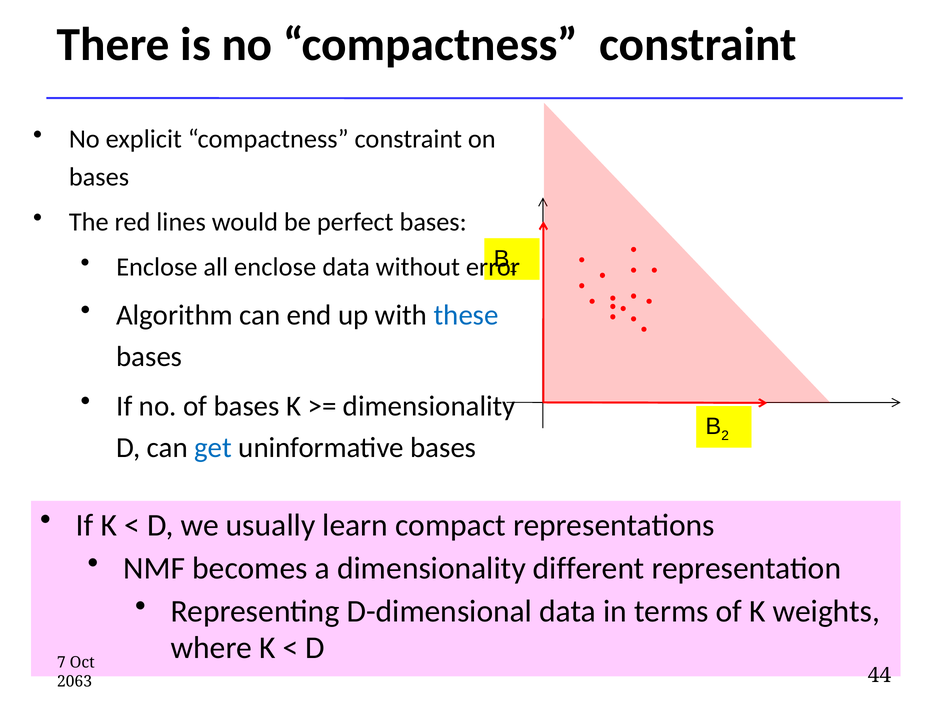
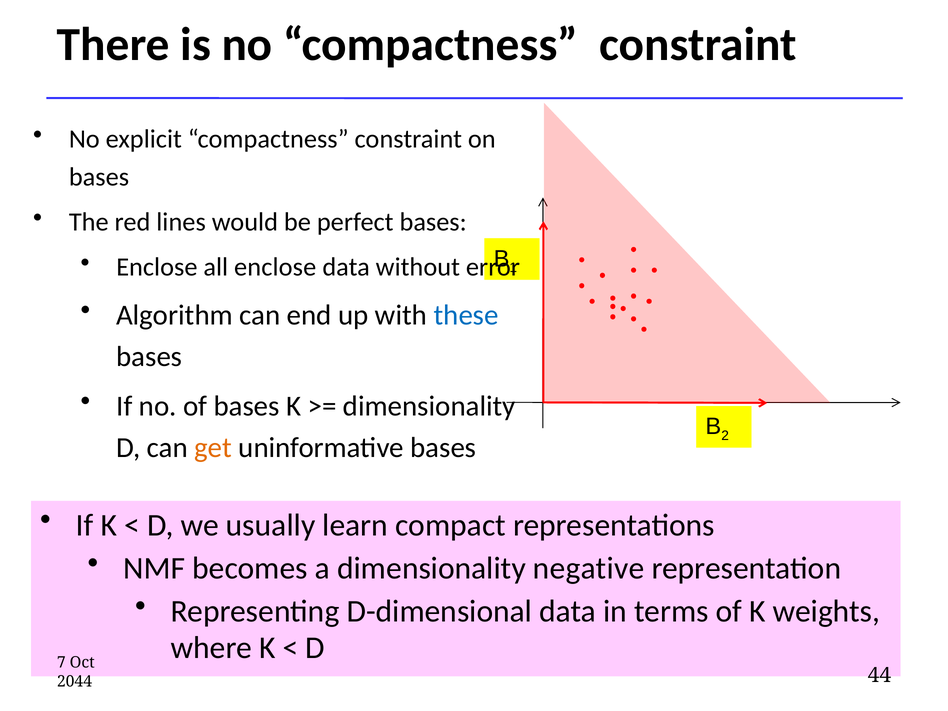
get colour: blue -> orange
different: different -> negative
2063: 2063 -> 2044
